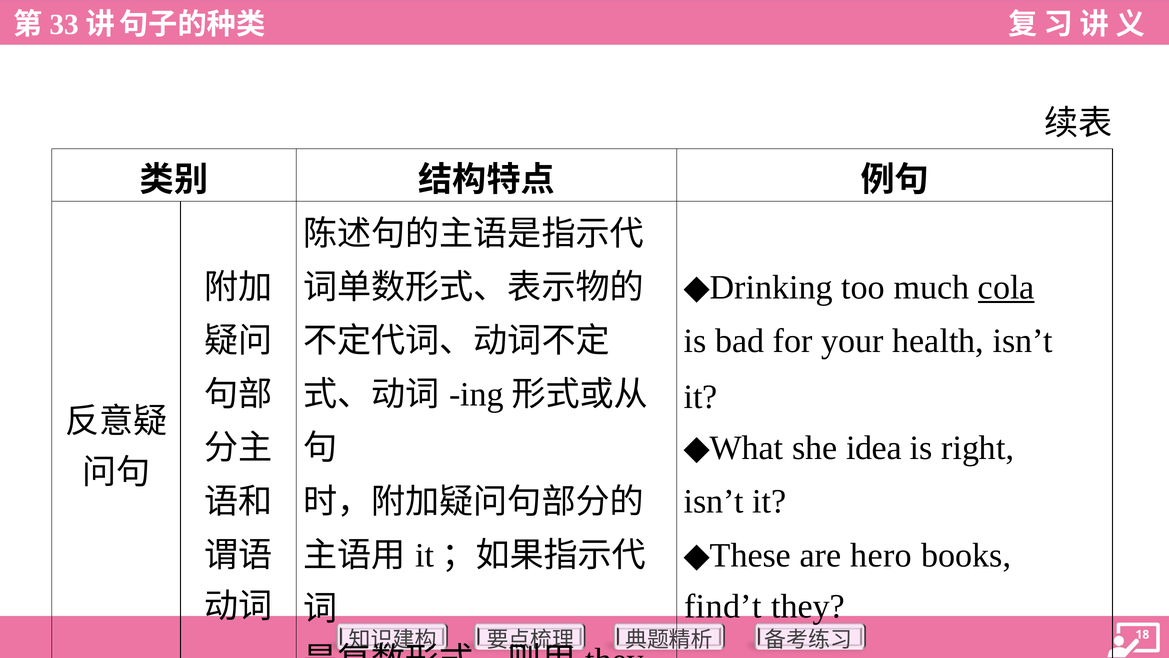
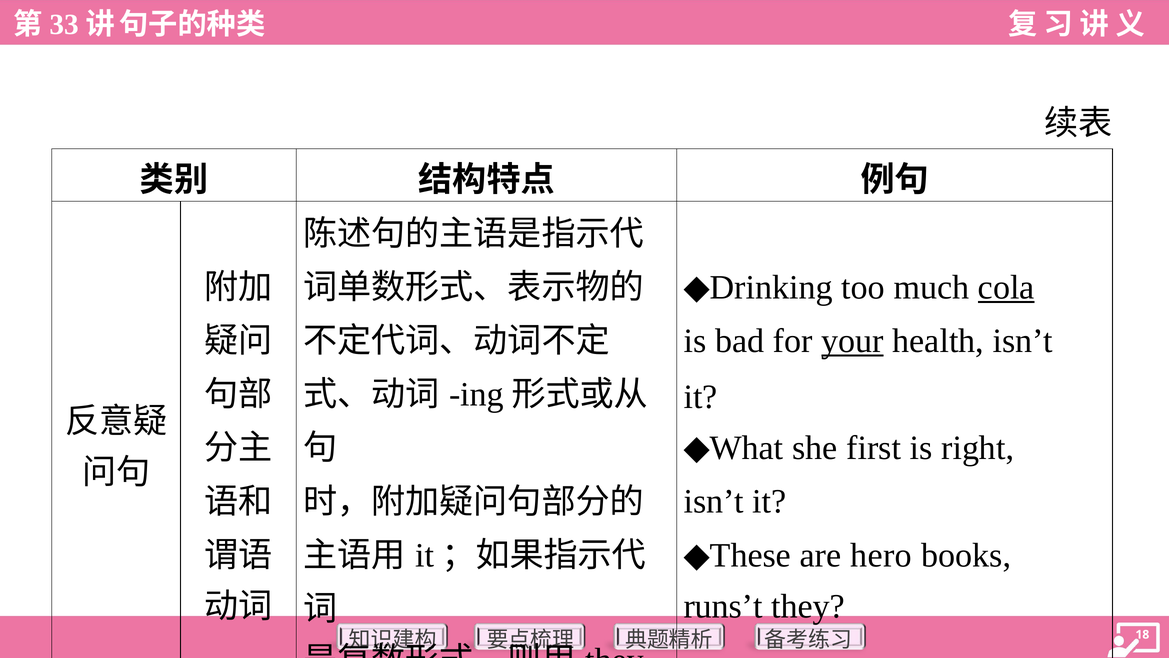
your underline: none -> present
idea: idea -> first
find’t: find’t -> runs’t
